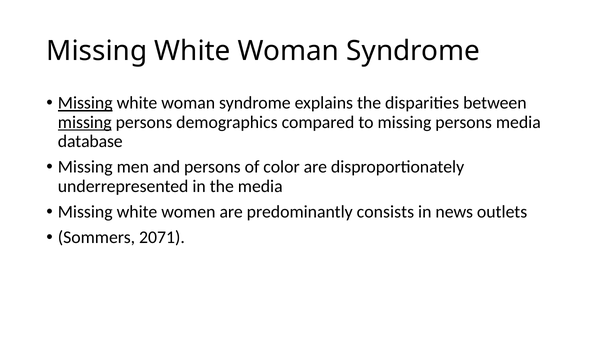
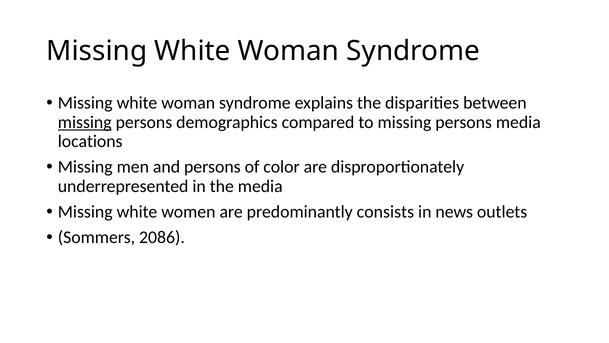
Missing at (85, 103) underline: present -> none
database: database -> locations
2071: 2071 -> 2086
